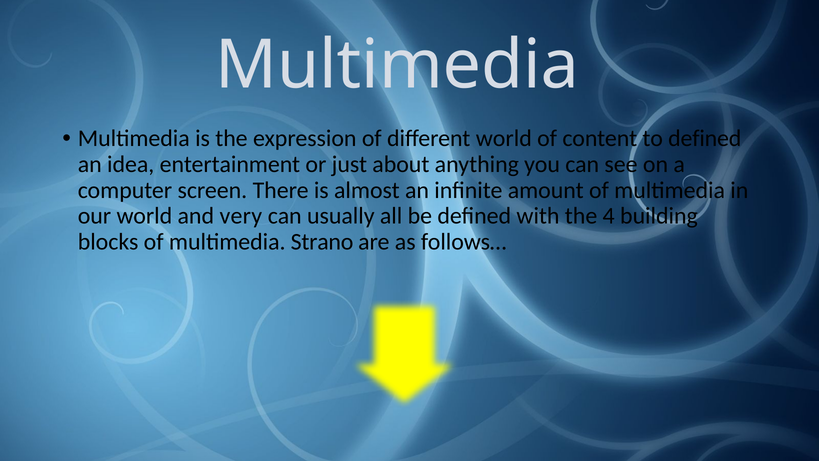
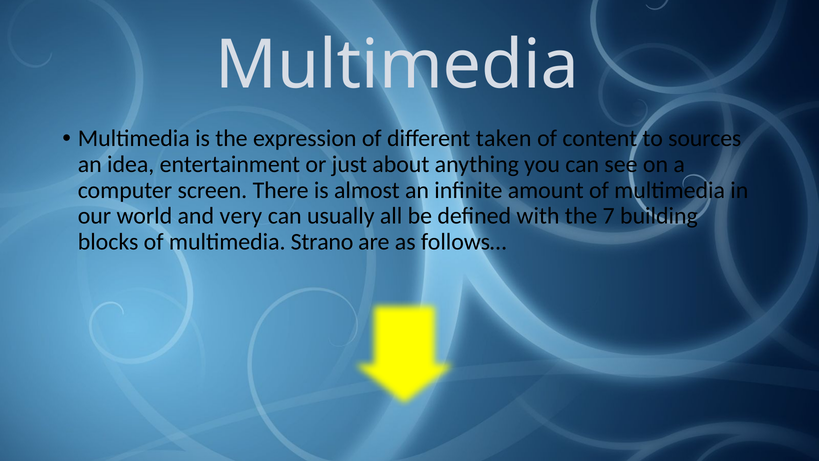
different world: world -> taken
to defined: defined -> sources
4: 4 -> 7
